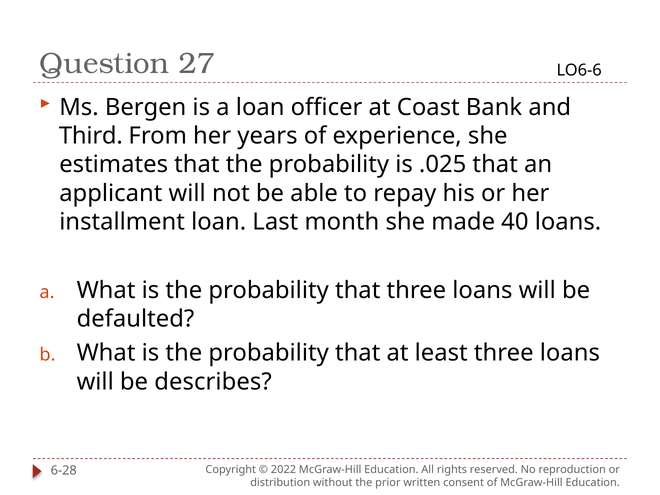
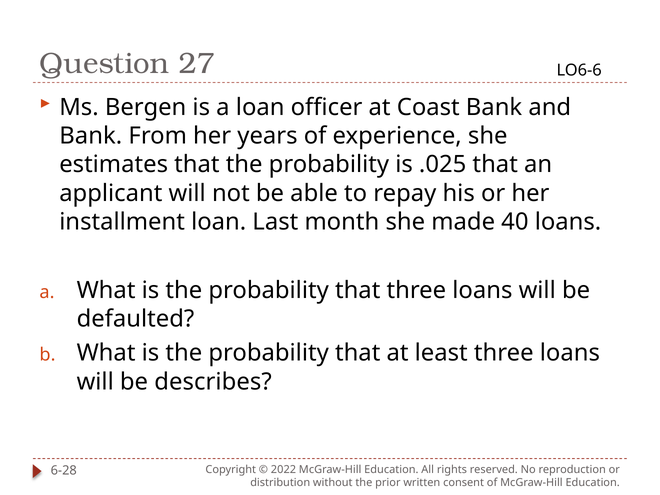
Third at (91, 136): Third -> Bank
